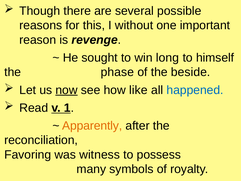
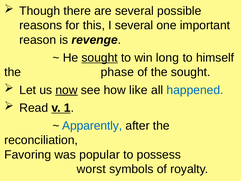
I without: without -> several
sought at (100, 58) underline: none -> present
the beside: beside -> sought
Apparently colour: orange -> blue
witness: witness -> popular
many: many -> worst
